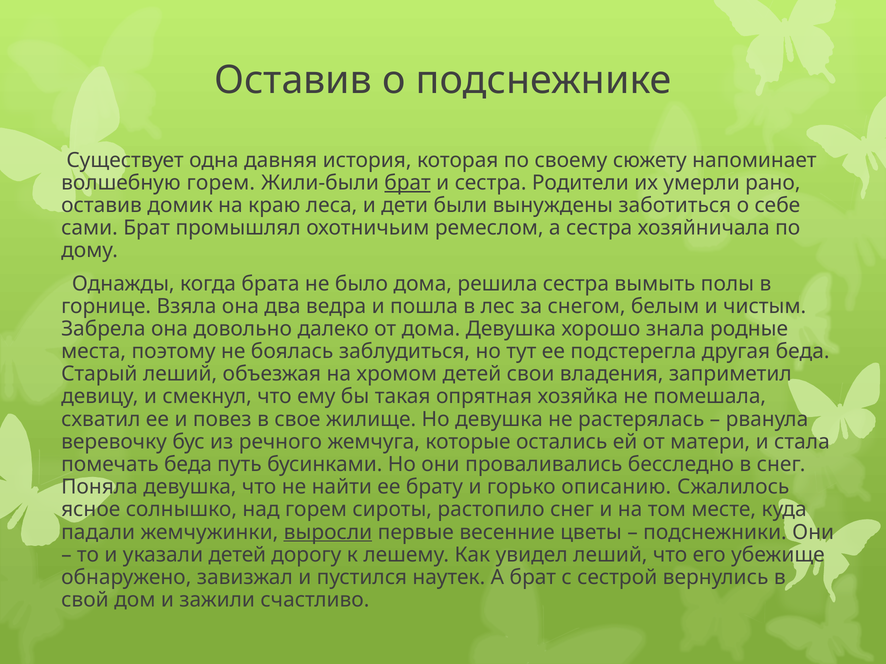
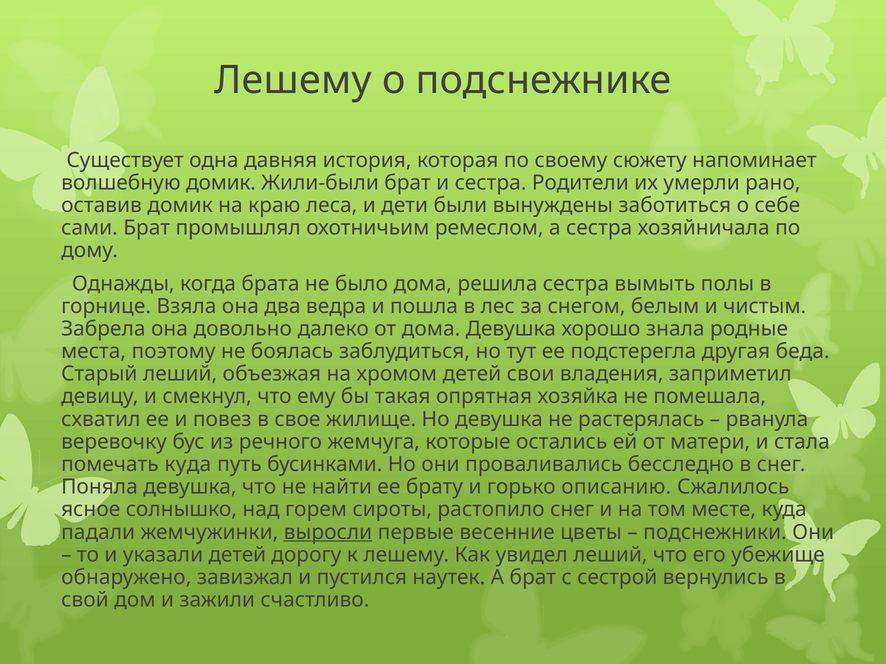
Оставив at (293, 80): Оставив -> Лешему
волшебную горем: горем -> домик
брат at (408, 183) underline: present -> none
помечать беда: беда -> куда
